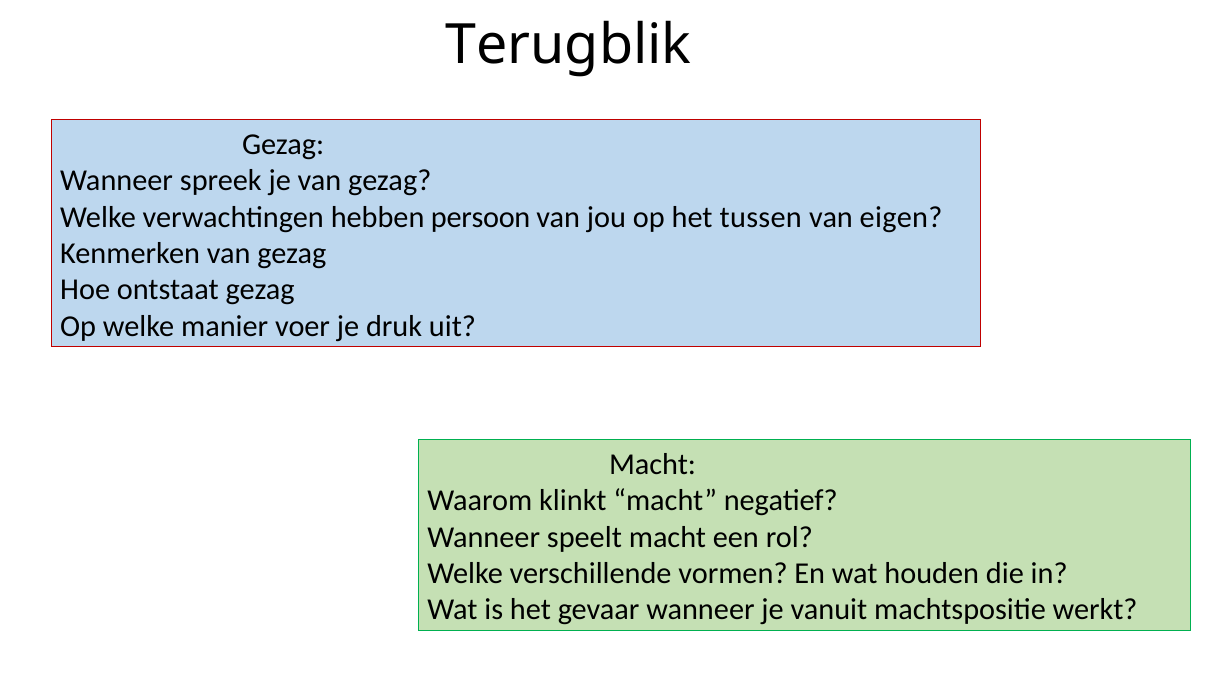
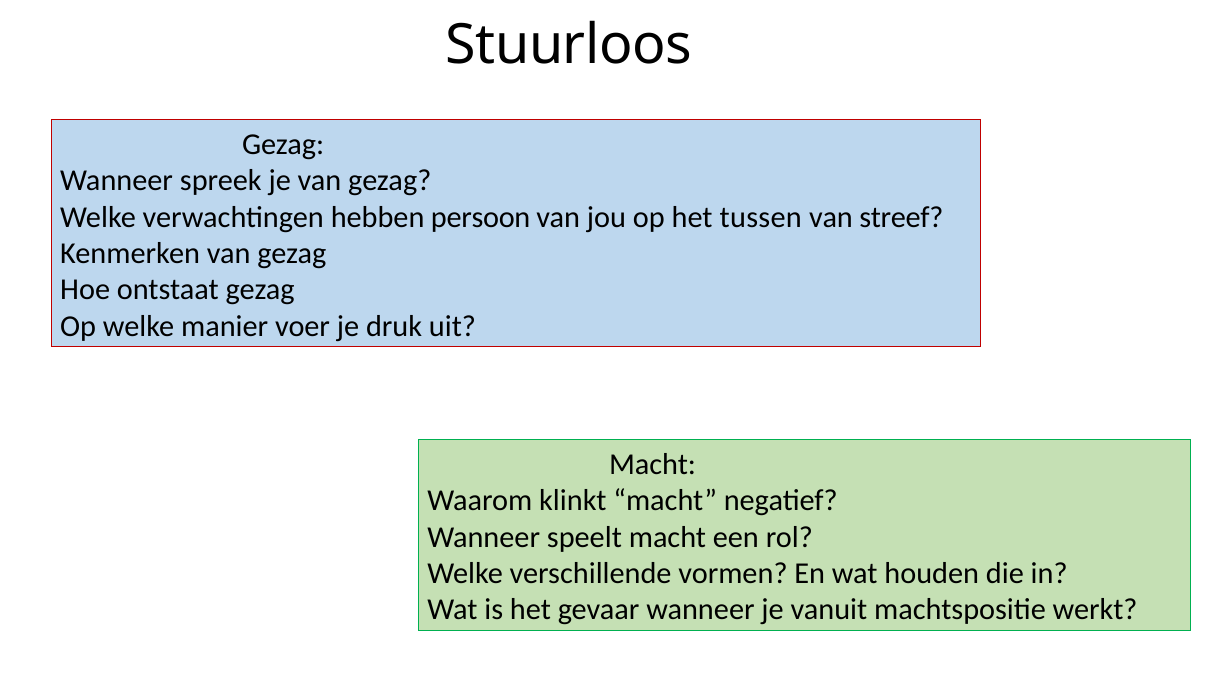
Terugblik: Terugblik -> Stuurloos
eigen: eigen -> streef
